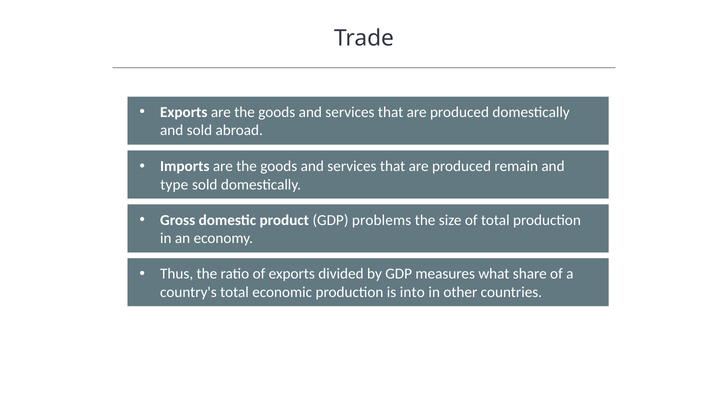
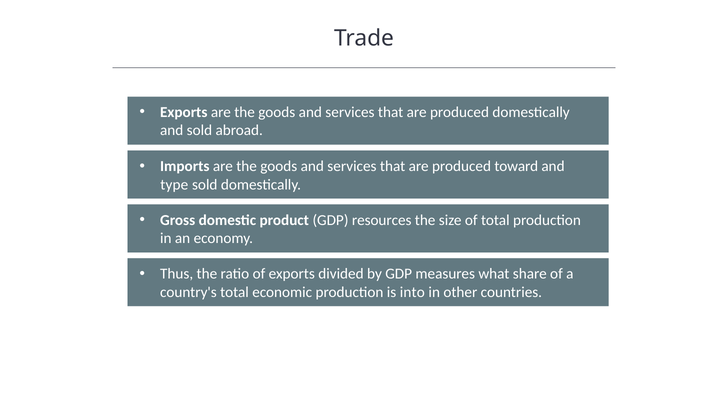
remain: remain -> toward
problems: problems -> resources
